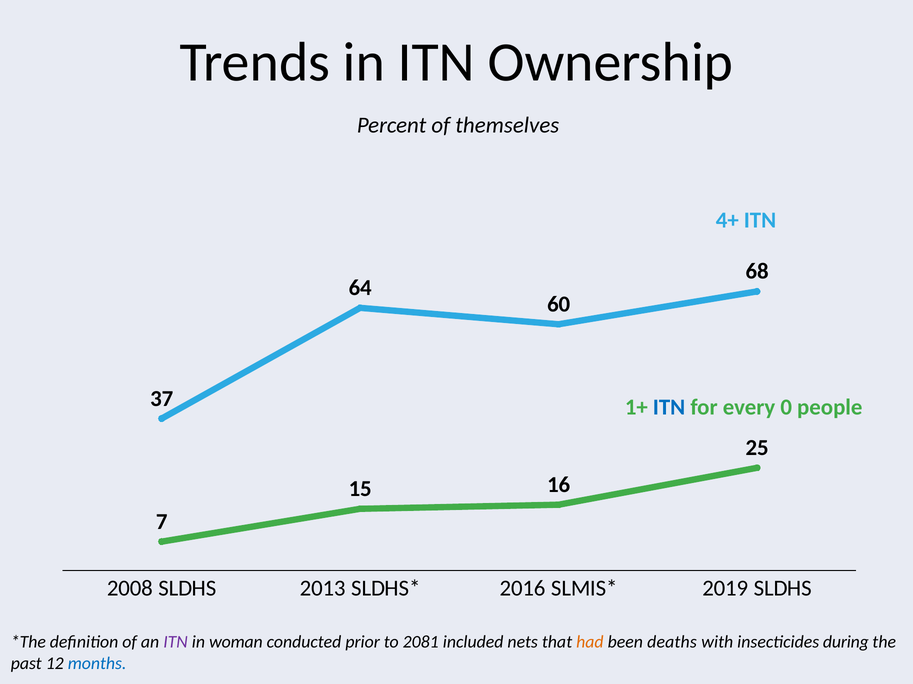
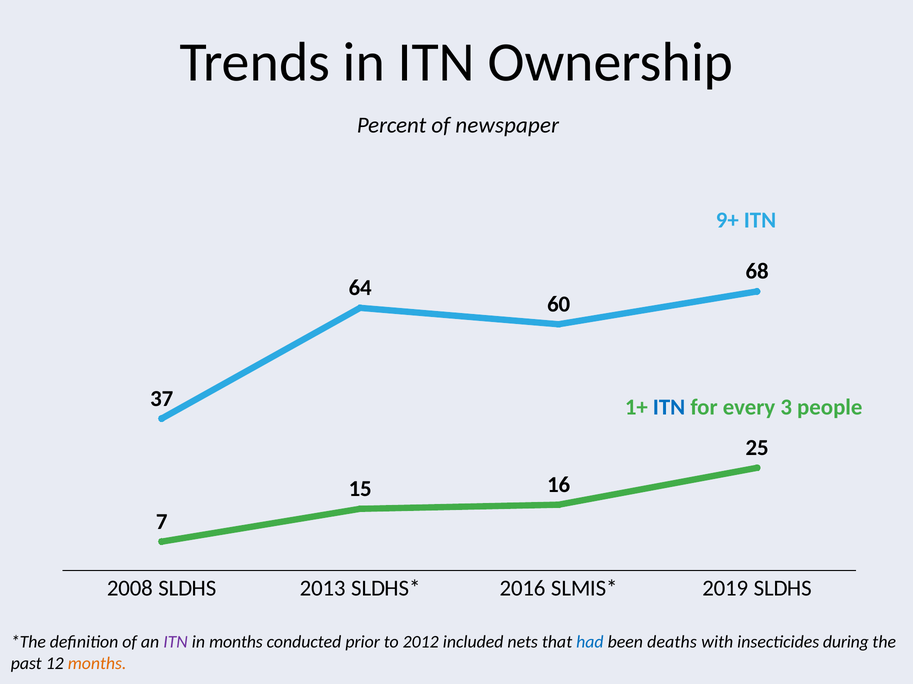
themselves: themselves -> newspaper
4+: 4+ -> 9+
0: 0 -> 3
in woman: woman -> months
2081: 2081 -> 2012
had colour: orange -> blue
months at (97, 664) colour: blue -> orange
